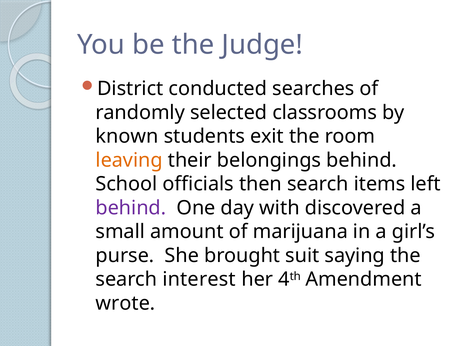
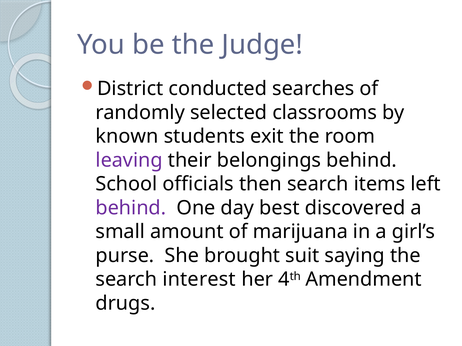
leaving colour: orange -> purple
with: with -> best
wrote: wrote -> drugs
